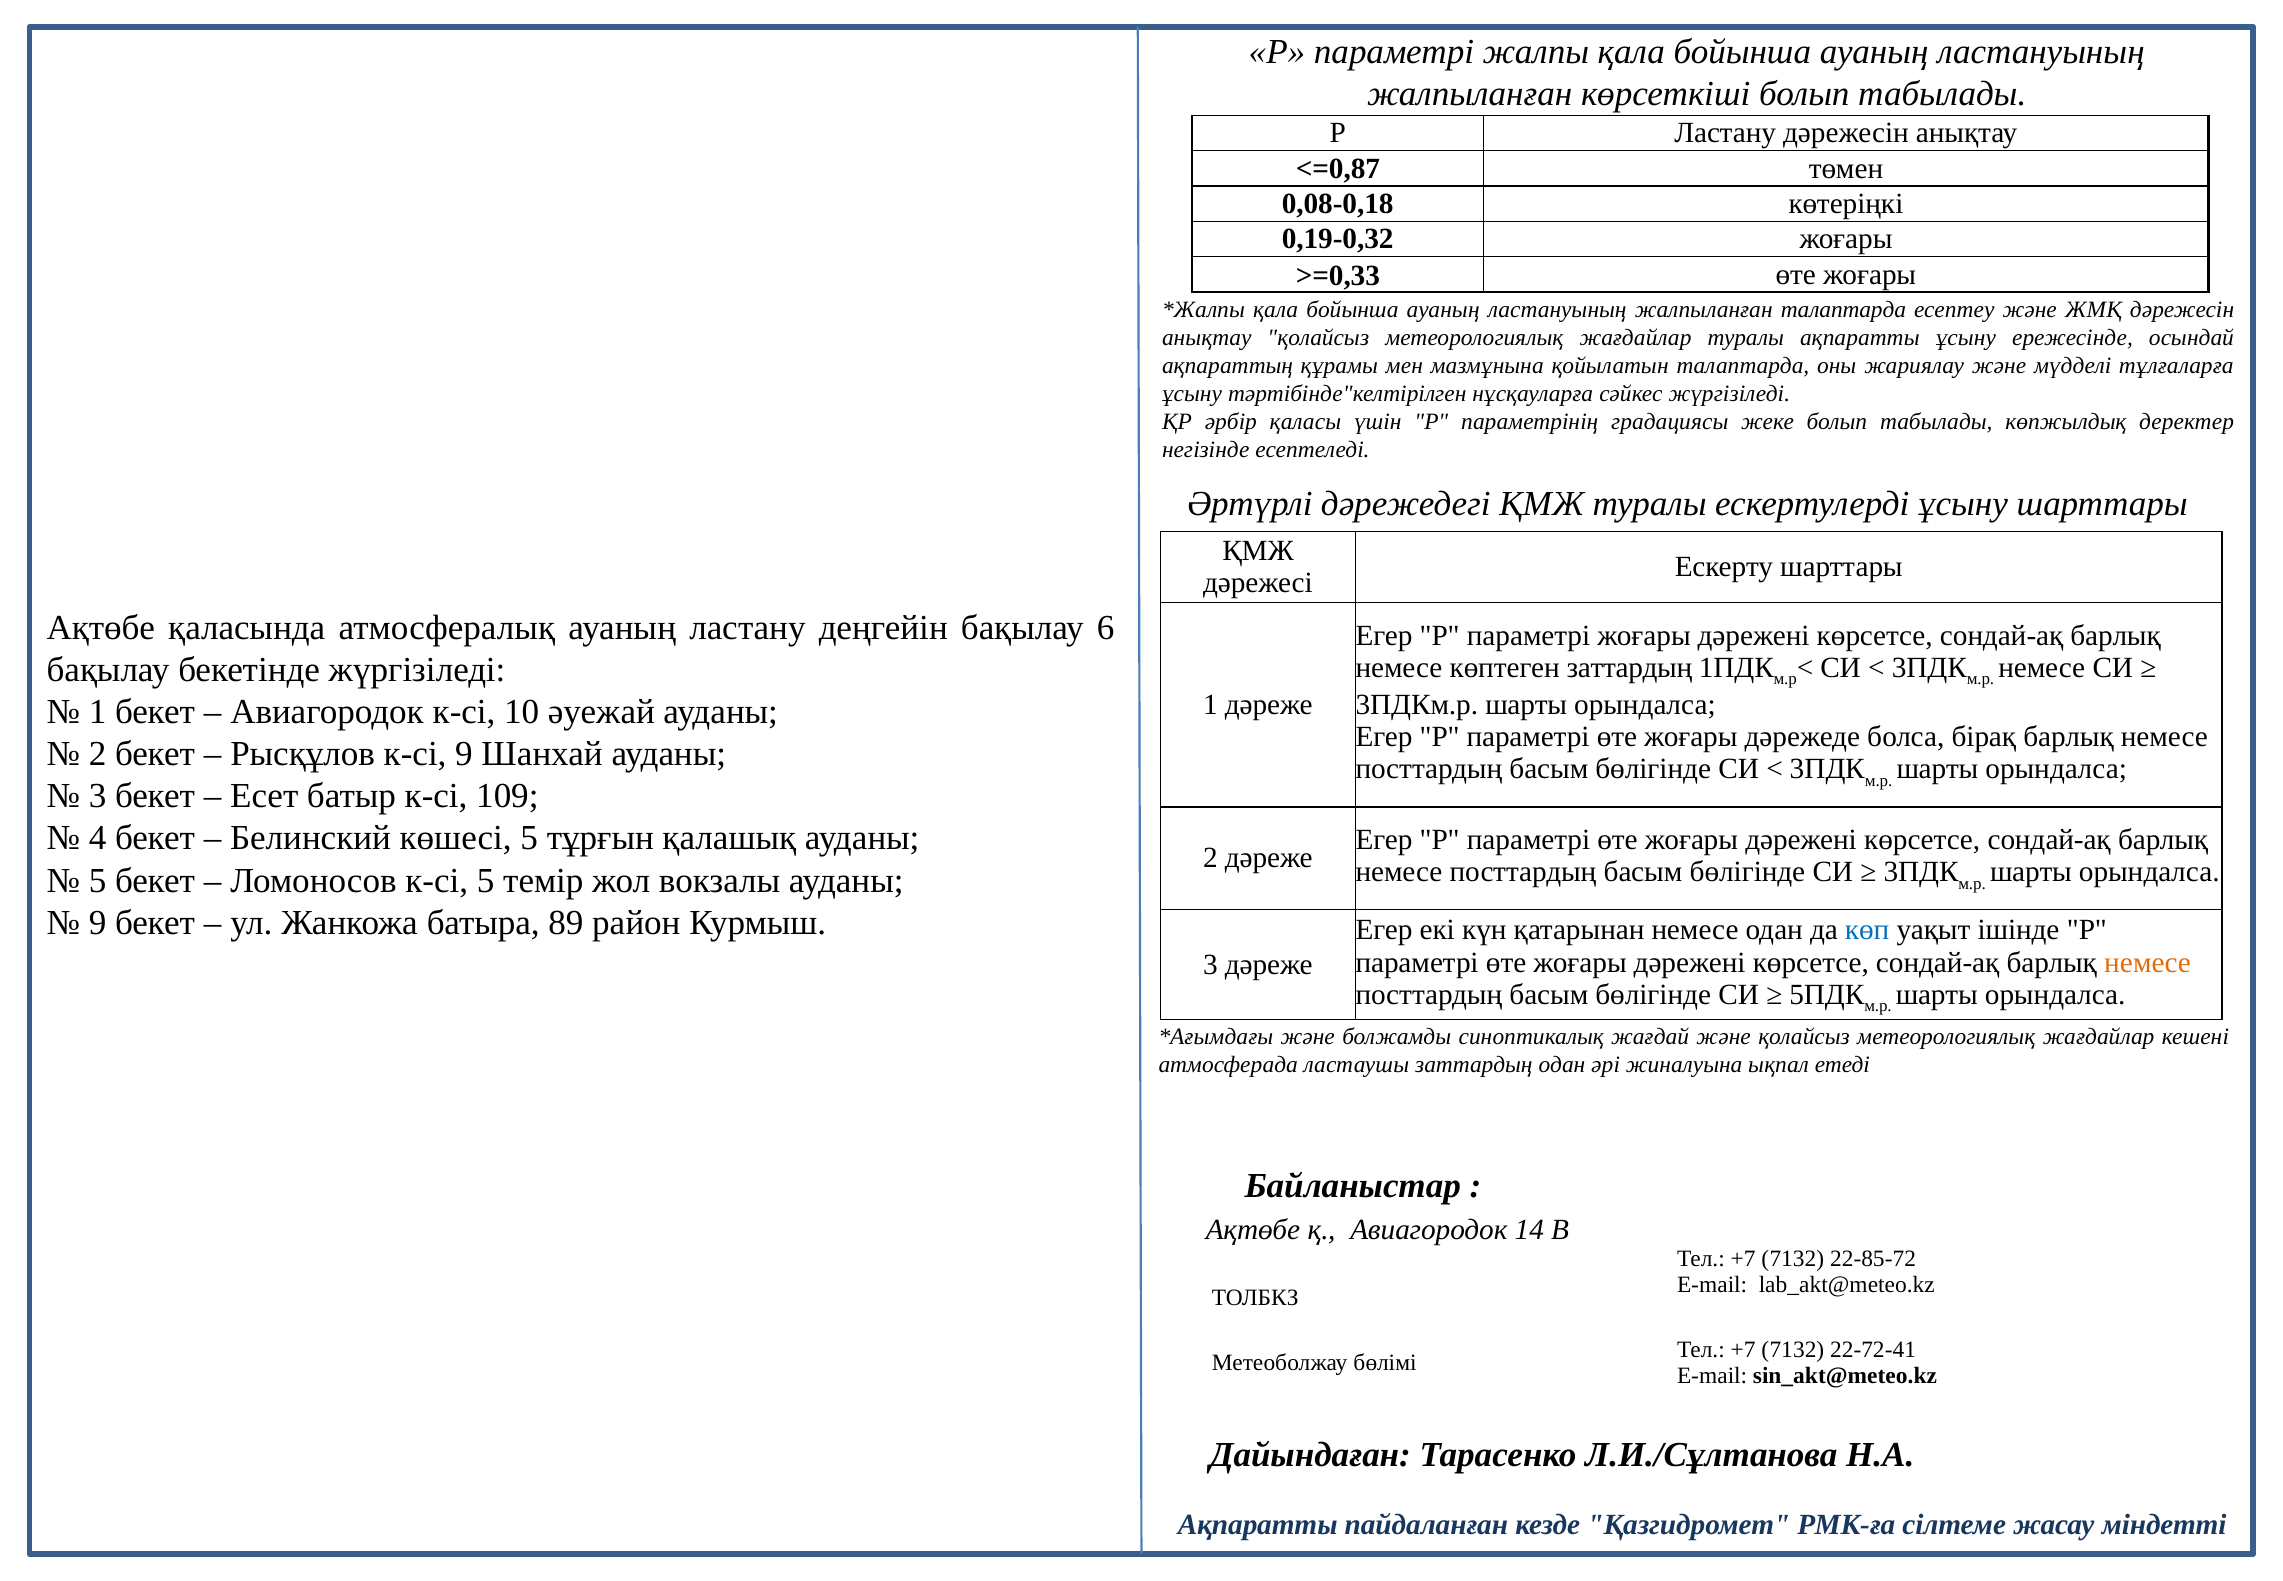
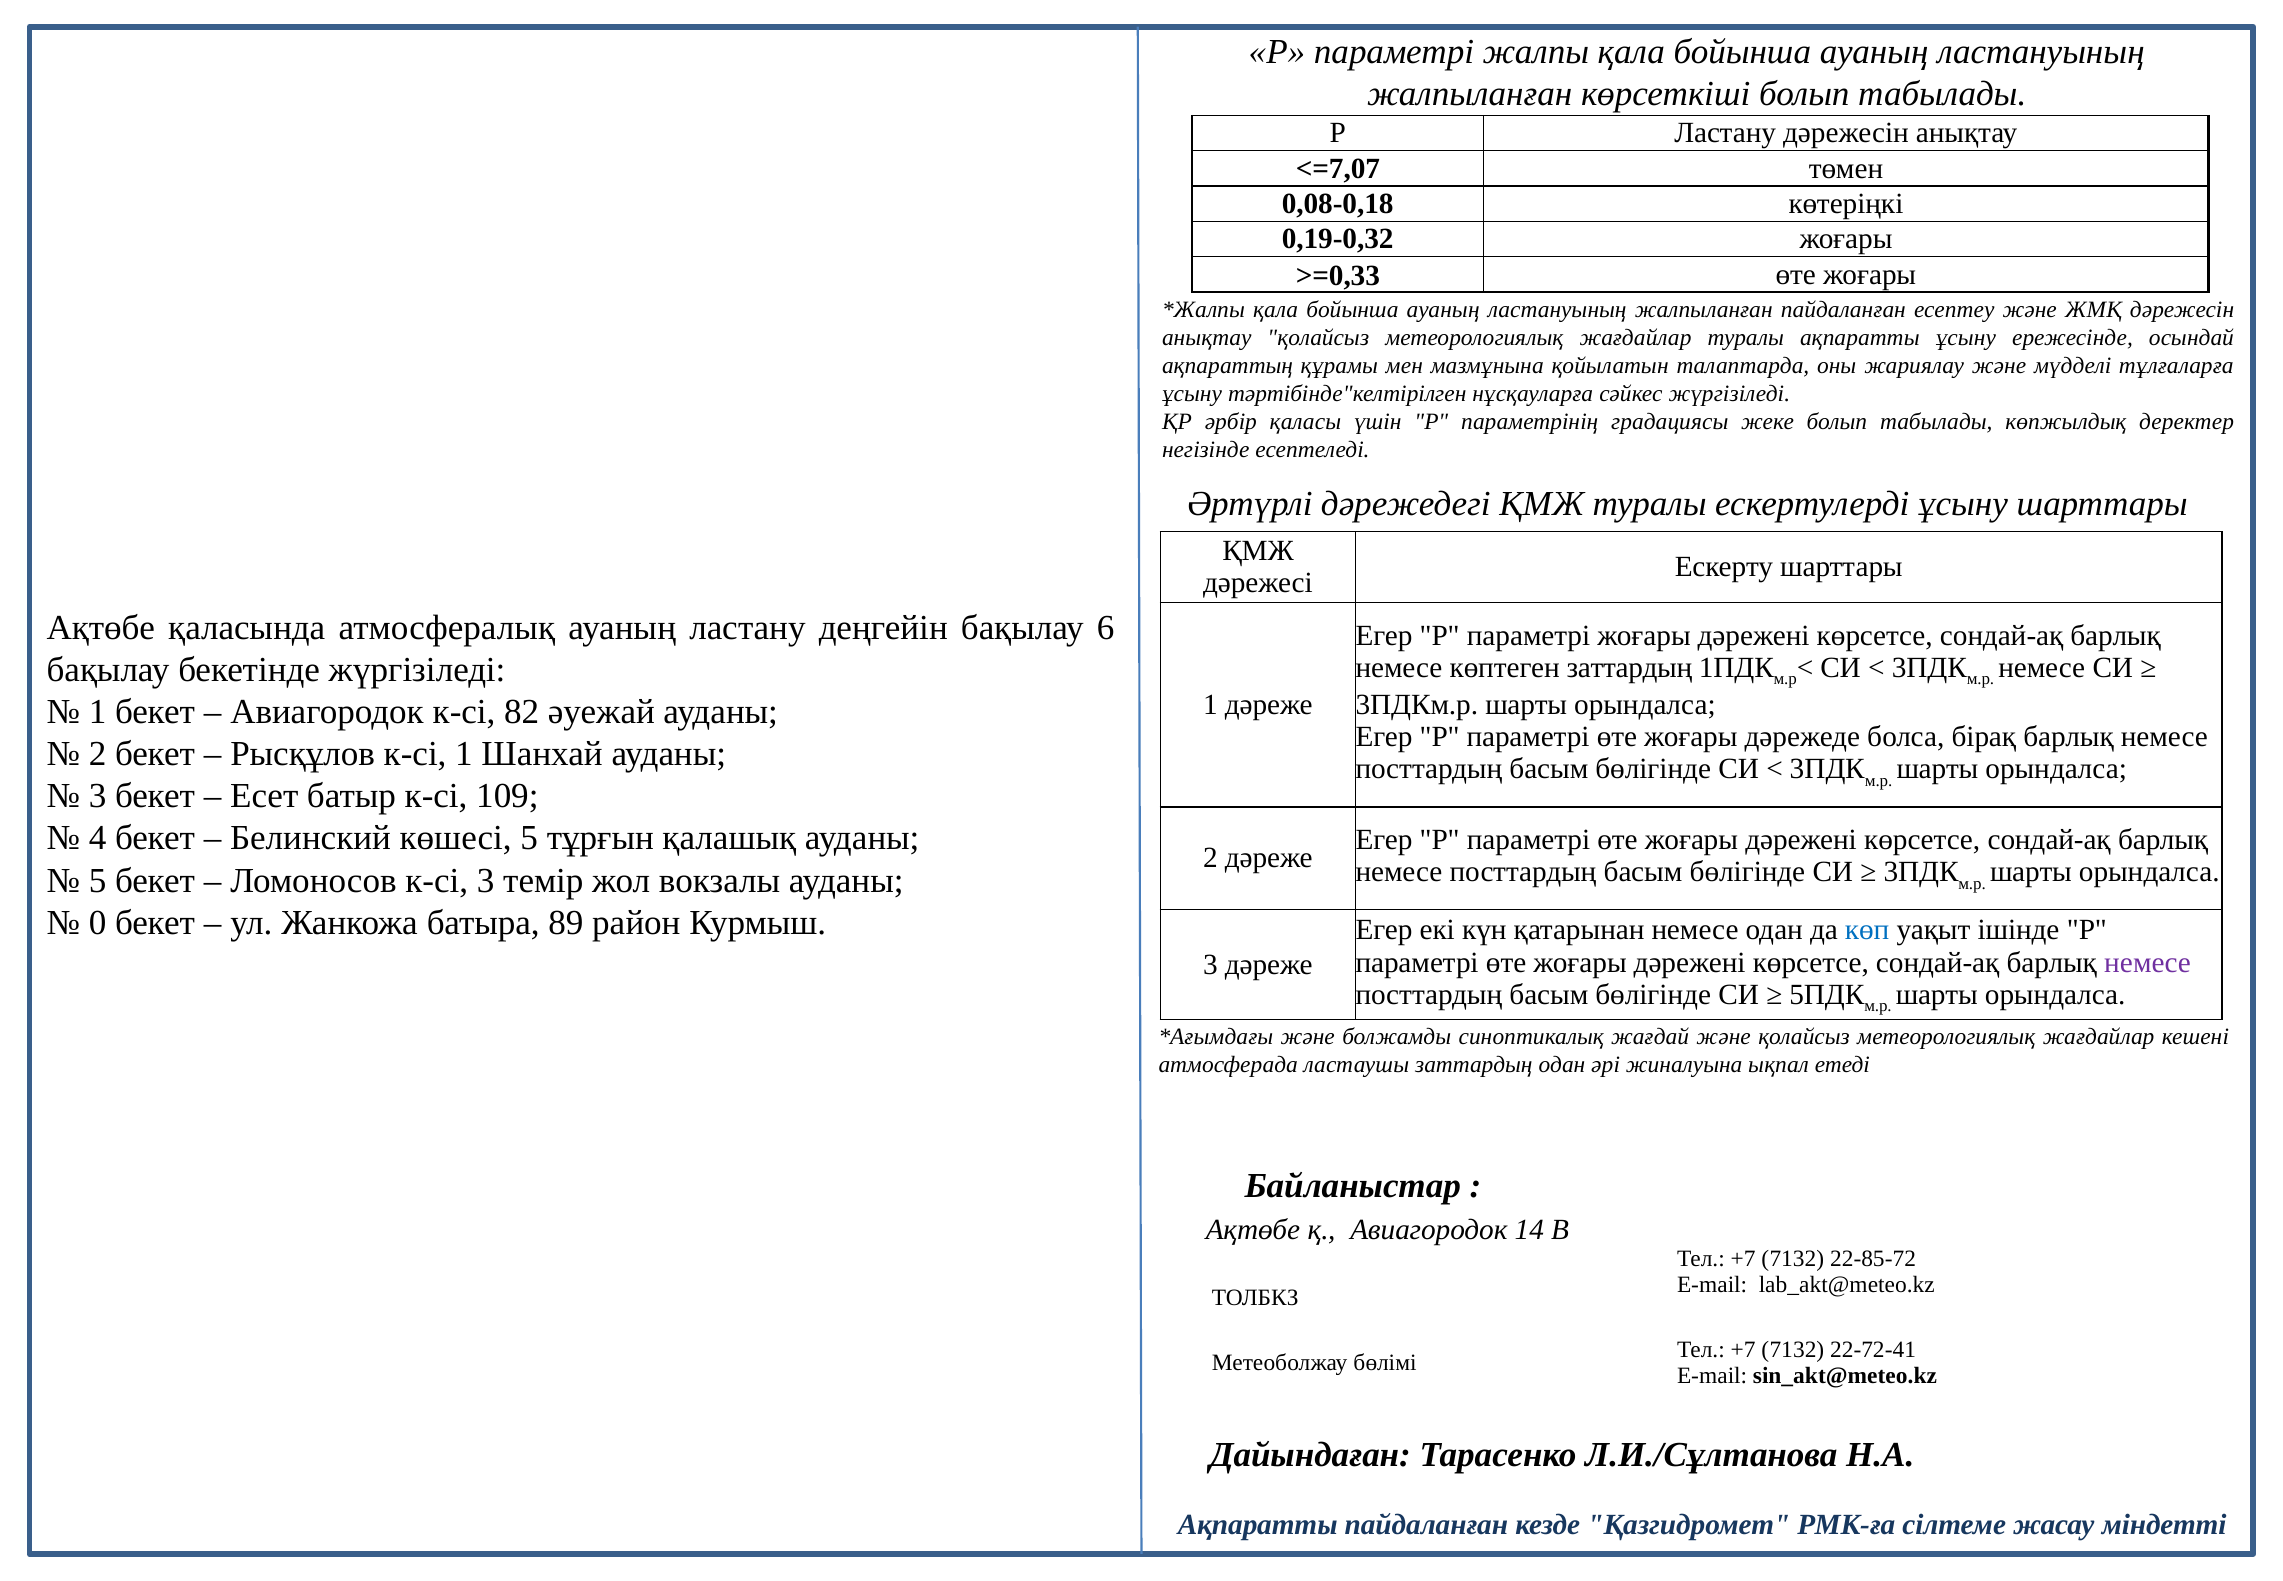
<=0,87: <=0,87 -> <=7,07
жалпыланған талаптарда: талаптарда -> пайдаланған
10: 10 -> 82
к-сі 9: 9 -> 1
к-сі 5: 5 -> 3
9 at (98, 922): 9 -> 0
немесе at (2147, 962) colour: orange -> purple
